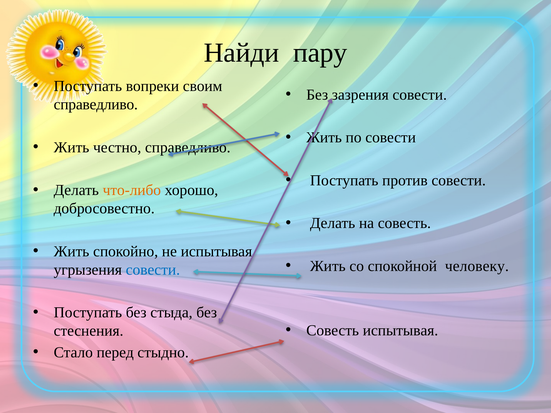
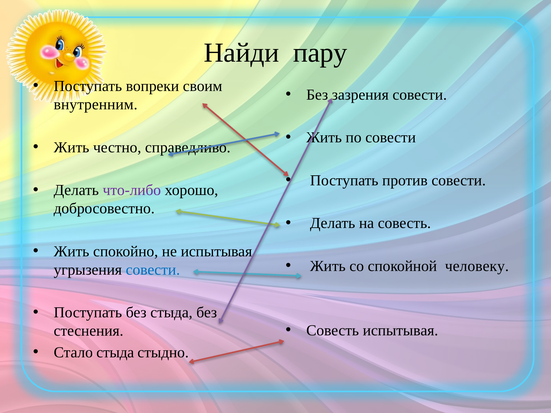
справедливо at (96, 105): справедливо -> внутренним
что-либо colour: orange -> purple
Стало перед: перед -> стыда
